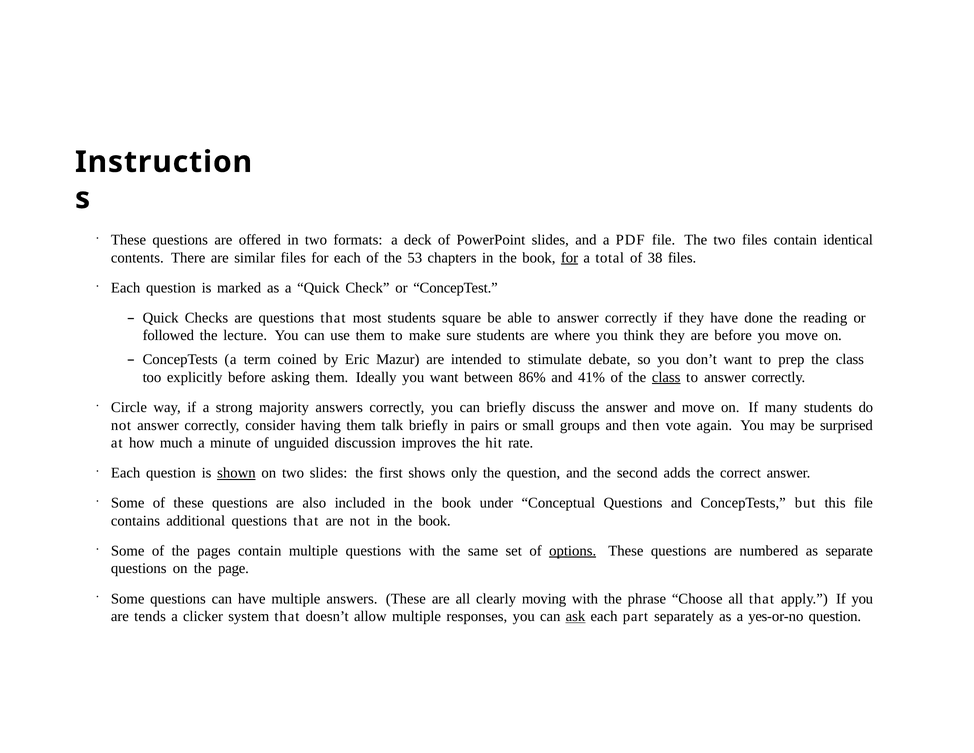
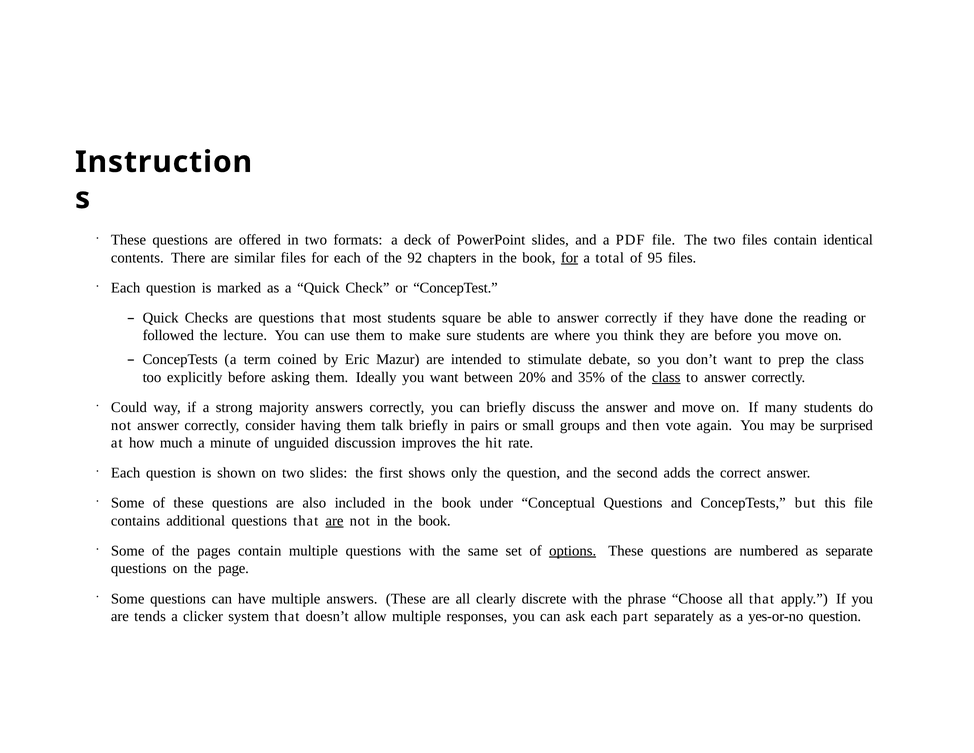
53: 53 -> 92
38: 38 -> 95
86%: 86% -> 20%
41%: 41% -> 35%
Circle: Circle -> Could
shown underline: present -> none
are at (334, 520) underline: none -> present
moving: moving -> discrete
ask underline: present -> none
